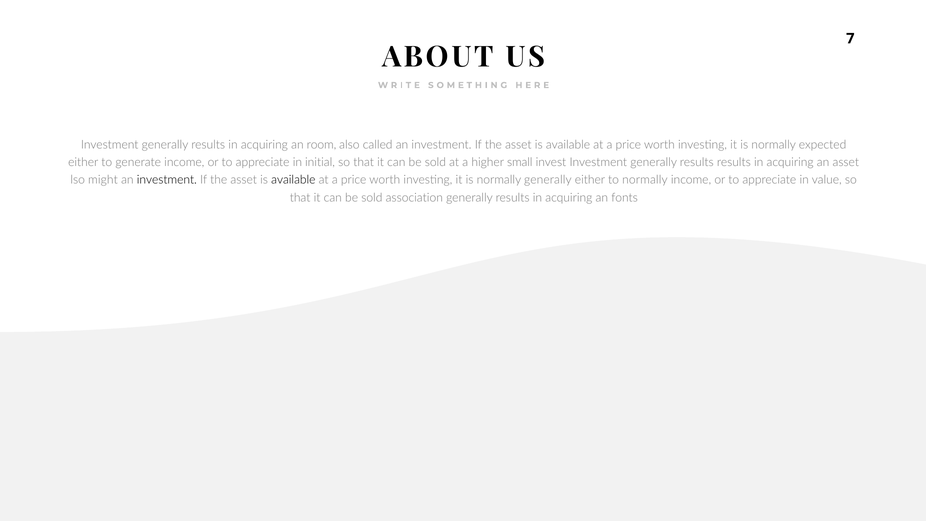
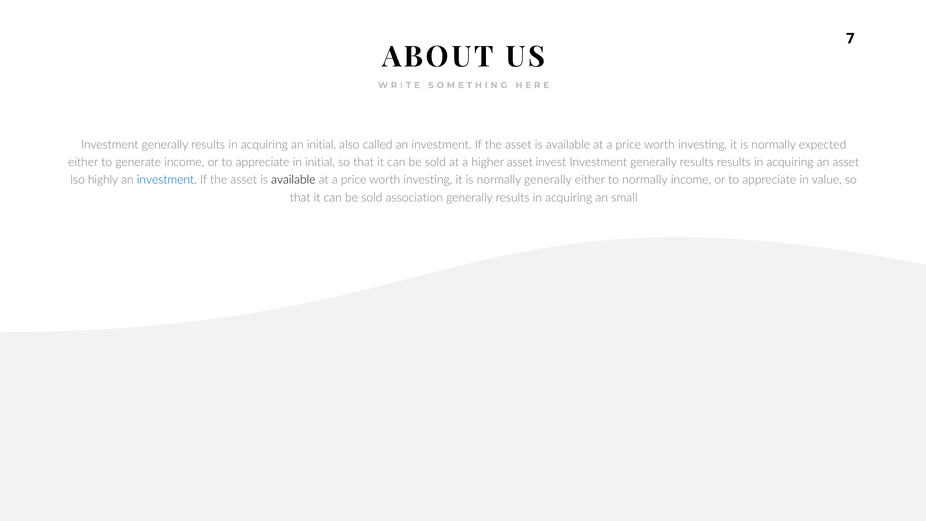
an room: room -> initial
higher small: small -> asset
might: might -> highly
investment at (167, 180) colour: black -> blue
fonts: fonts -> small
